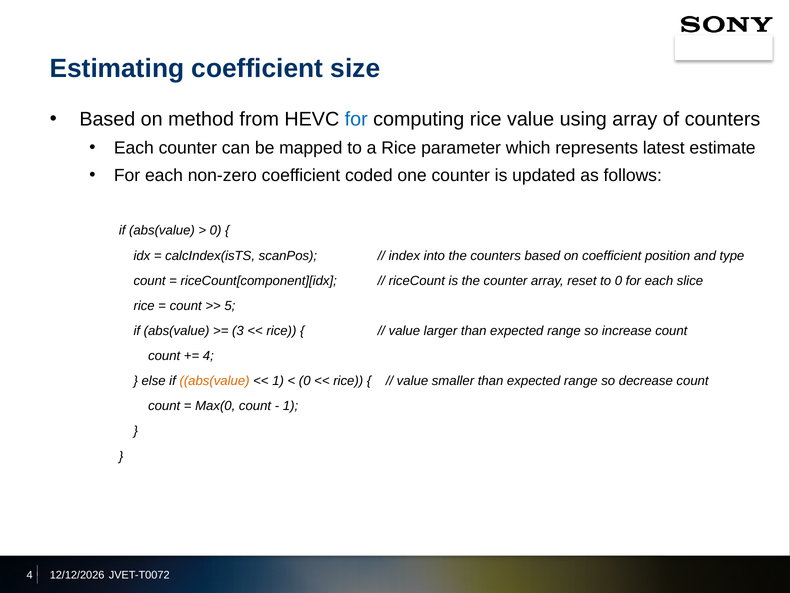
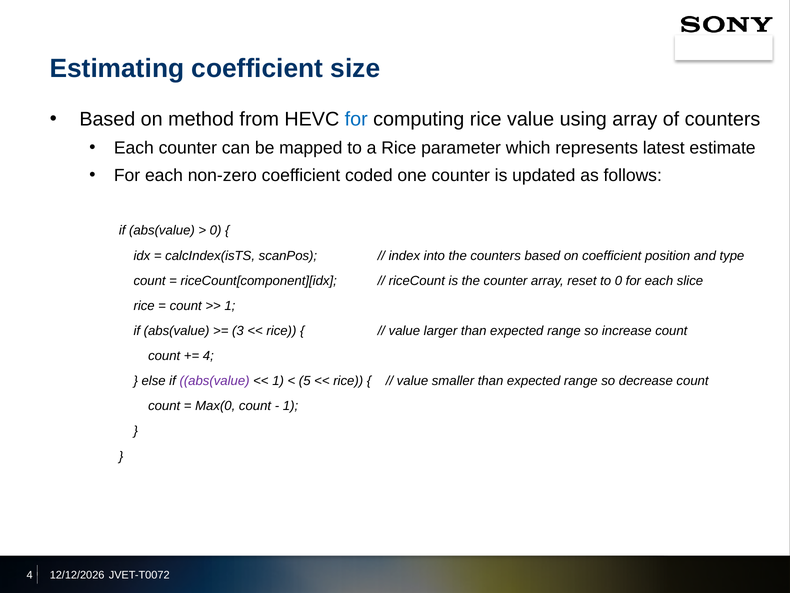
5 at (230, 306): 5 -> 1
abs(value at (215, 381) colour: orange -> purple
0 at (305, 381): 0 -> 5
